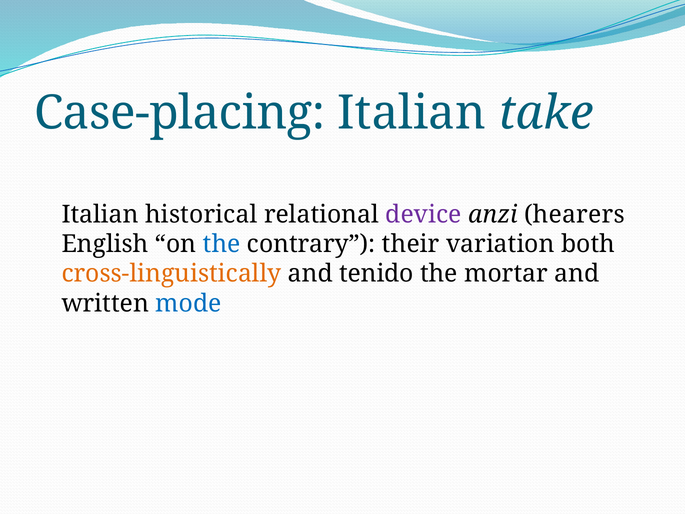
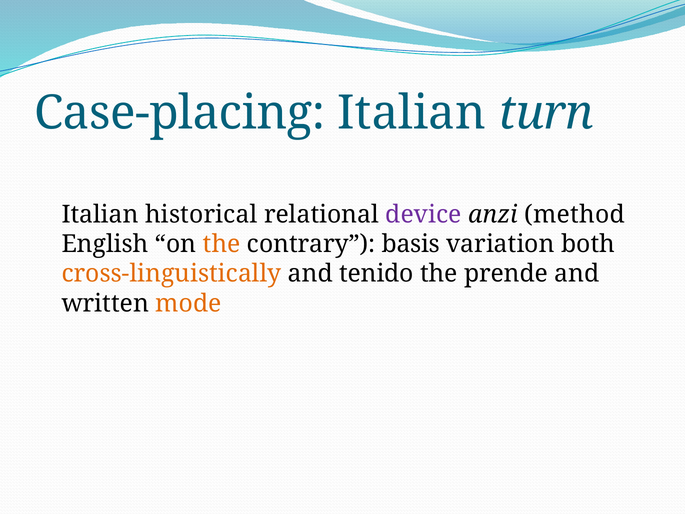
take: take -> turn
hearers: hearers -> method
the at (222, 244) colour: blue -> orange
their: their -> basis
mortar: mortar -> prende
mode colour: blue -> orange
